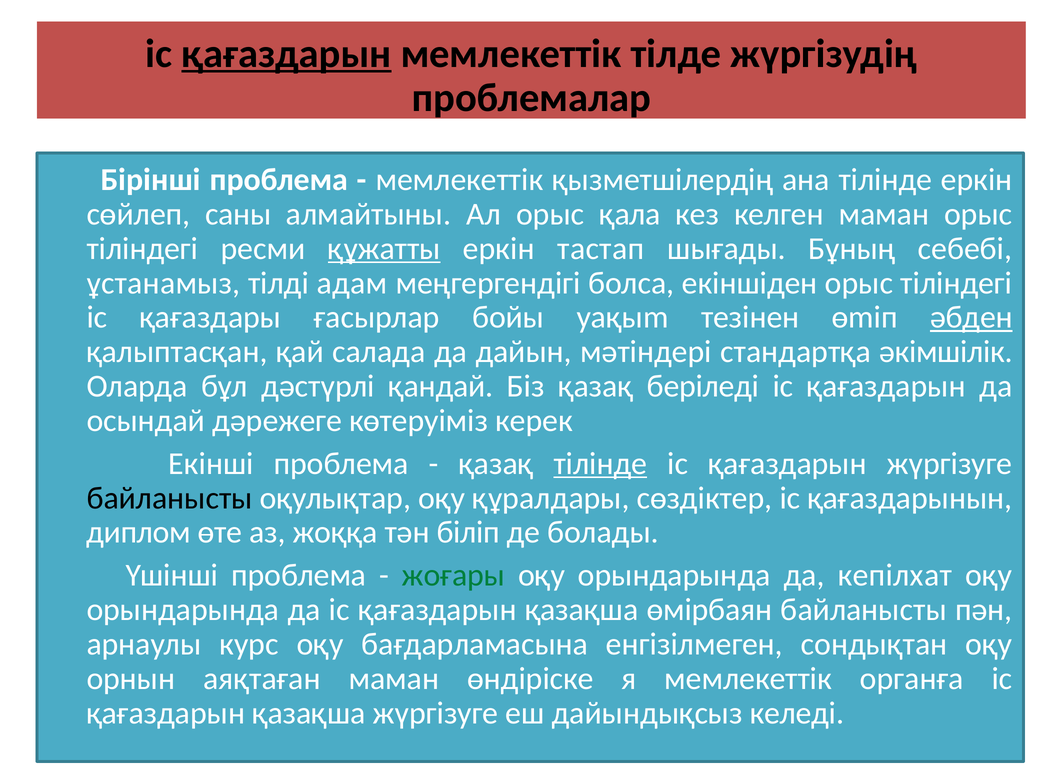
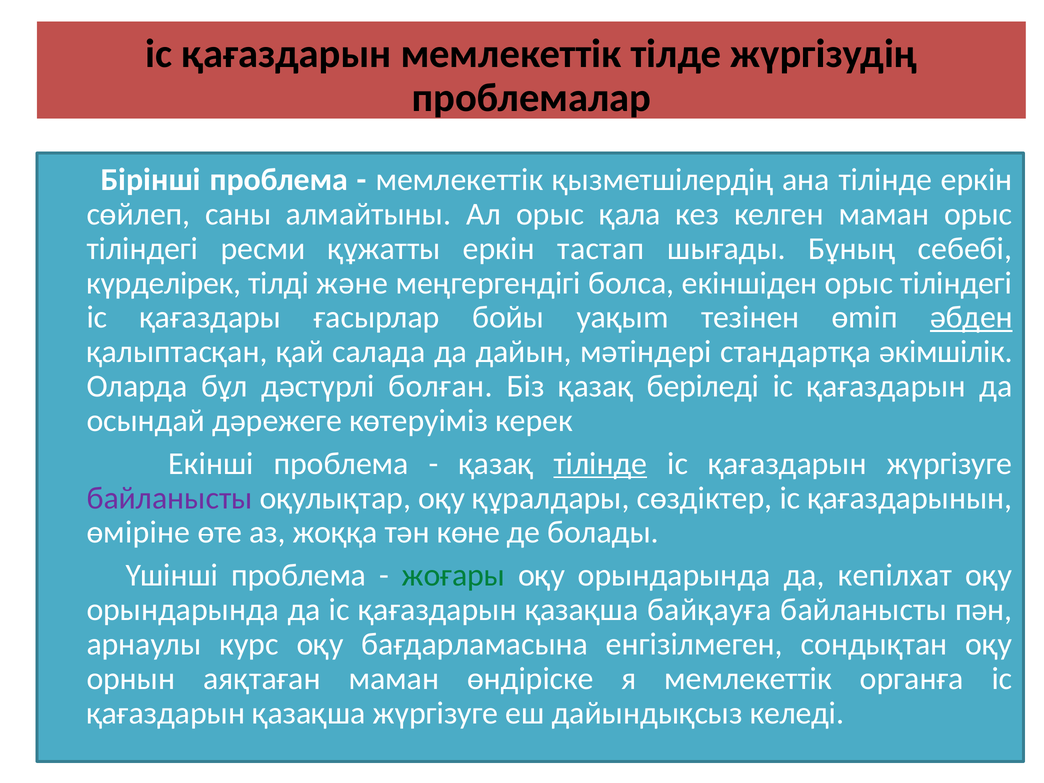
қағаздарын at (286, 54) underline: present -> none
құжатты underline: present -> none
ұстанамыз: ұстанамыз -> күрделipек
адам: адам -> және
қандай: қандай -> болған
байланысты at (170, 498) colour: black -> purple
диплом: диплом -> өміріне
біліп: біліп -> көне
өмipбаян: өмipбаян -> байқауға
